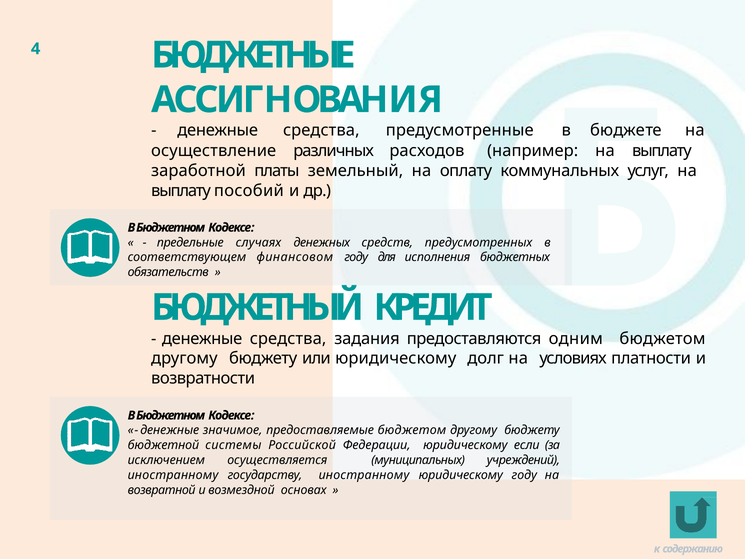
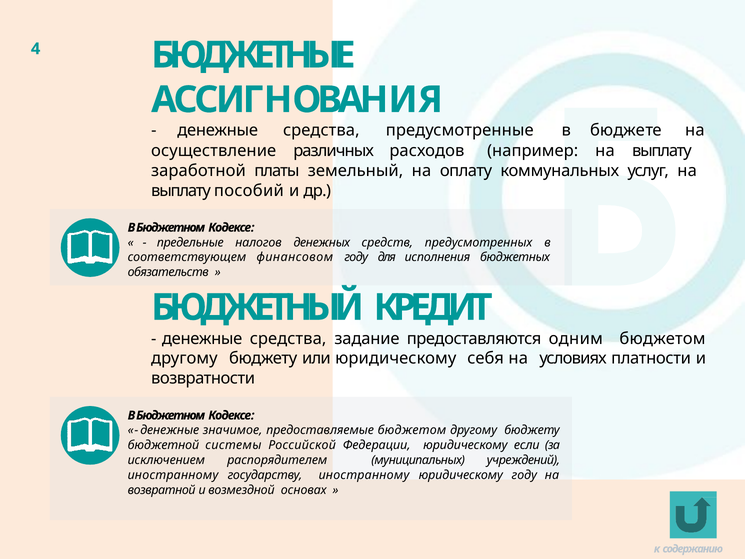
случаях: случаях -> налогов
задания: задания -> задание
долг: долг -> себя
осуществляется: осуществляется -> распорядителем
